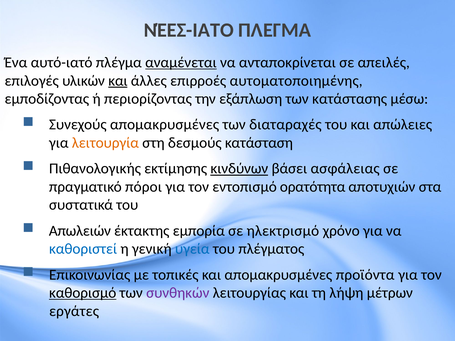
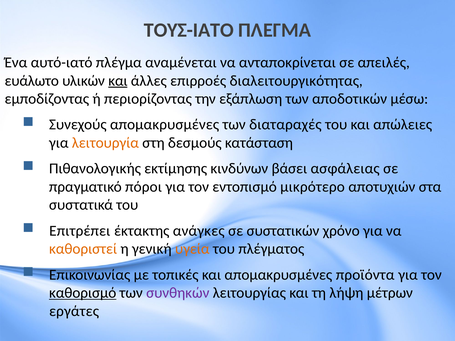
ΝΈΕΣ-ΙΑΤΟ: ΝΈΕΣ-ΙΑΤΟ -> ΤΟΥΣ-ΙΑΤΟ
αναμένεται underline: present -> none
επιλογές: επιλογές -> ευάλωτο
αυτοματοποιημένης: αυτοματοποιημένης -> διαλειτουργικότητας
κατάστασης: κατάστασης -> αποδοτικών
κινδύνων underline: present -> none
ορατότητα: ορατότητα -> μικρότερο
Απωλειών: Απωλειών -> Επιτρέπει
εμπορία: εμπορία -> ανάγκες
ηλεκτρισμό: ηλεκτρισμό -> συστατικών
καθοριστεί colour: blue -> orange
υγεία colour: blue -> orange
